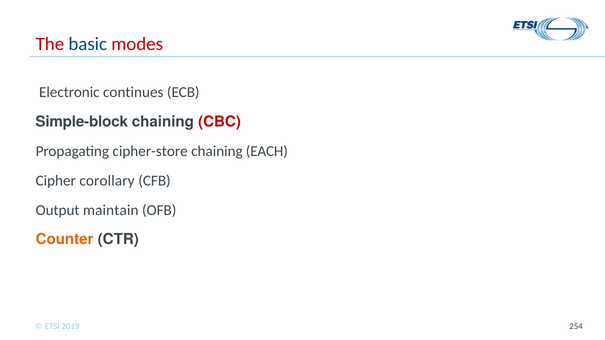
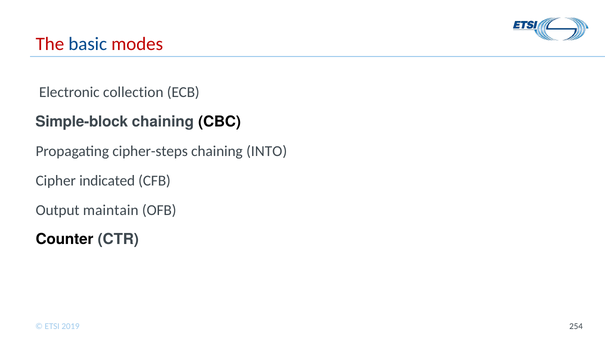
continues: continues -> collection
CBC colour: red -> black
cipher-store: cipher-store -> cipher-steps
EACH: EACH -> INTO
corollary: corollary -> indicated
Counter colour: orange -> black
